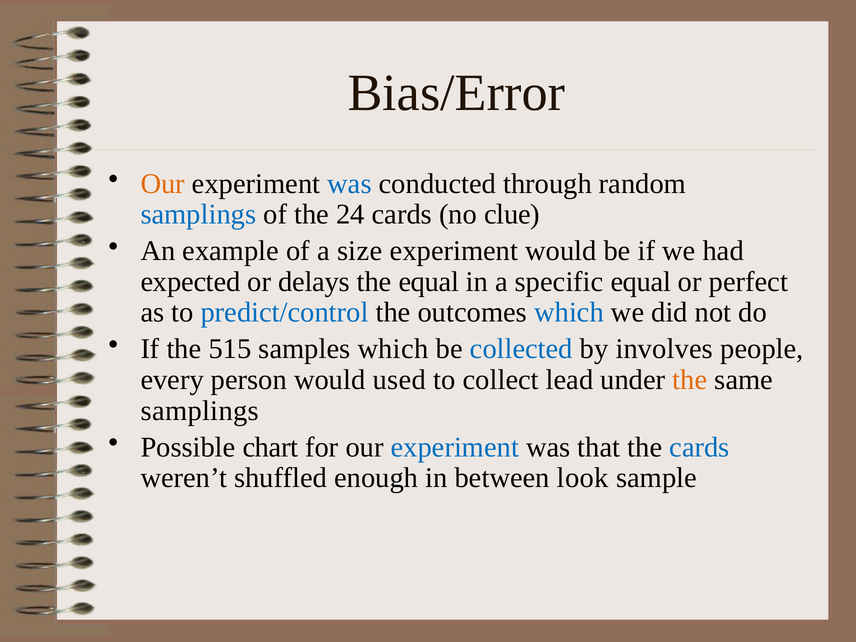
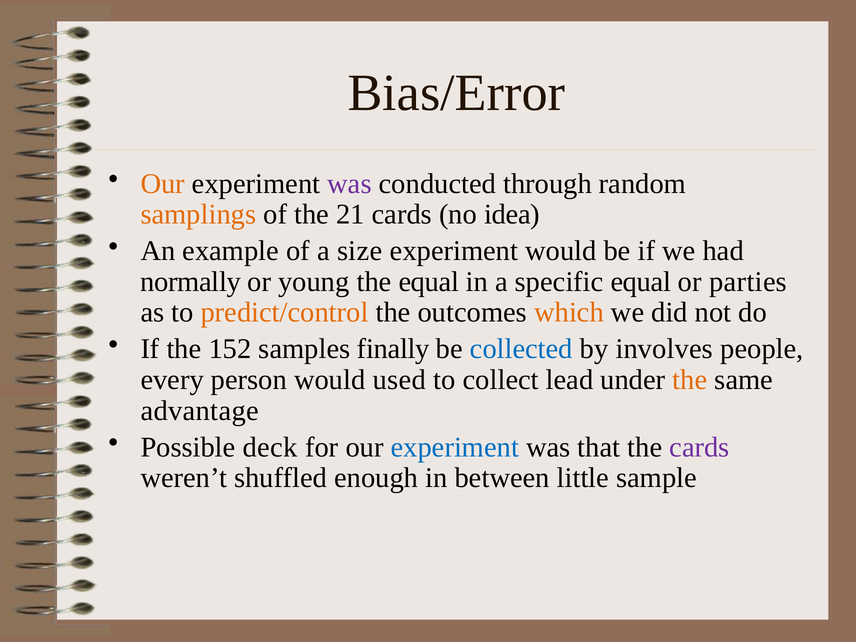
was at (350, 184) colour: blue -> purple
samplings at (198, 214) colour: blue -> orange
24: 24 -> 21
clue: clue -> idea
expected: expected -> normally
delays: delays -> young
perfect: perfect -> parties
predict/control colour: blue -> orange
which at (569, 312) colour: blue -> orange
515: 515 -> 152
samples which: which -> finally
samplings at (200, 411): samplings -> advantage
chart: chart -> deck
cards at (699, 447) colour: blue -> purple
look: look -> little
